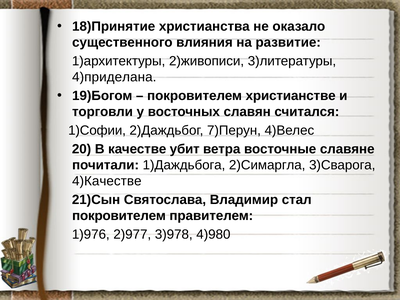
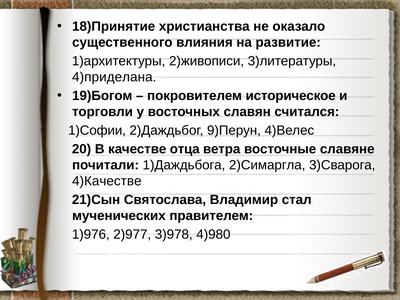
христианстве: христианстве -> историческое
7)Перун: 7)Перун -> 9)Перун
убит: убит -> отца
покровителем at (119, 216): покровителем -> мученических
